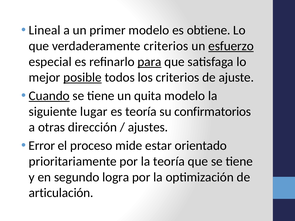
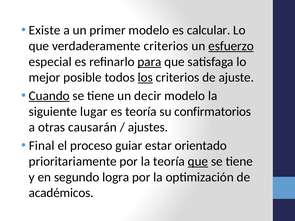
Lineal: Lineal -> Existe
obtiene: obtiene -> calcular
posible underline: present -> none
los underline: none -> present
quita: quita -> decir
dirección: dirección -> causarán
Error: Error -> Final
mide: mide -> guiar
que at (198, 162) underline: none -> present
articulación: articulación -> académicos
